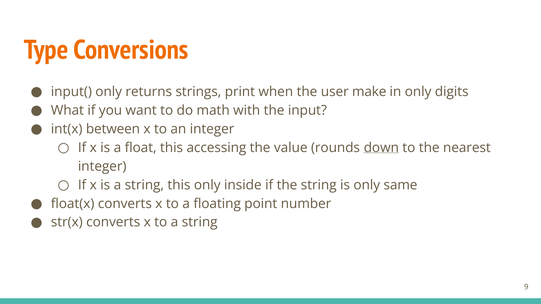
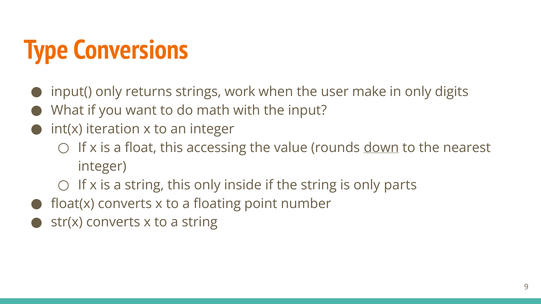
print: print -> work
between: between -> iteration
same: same -> parts
